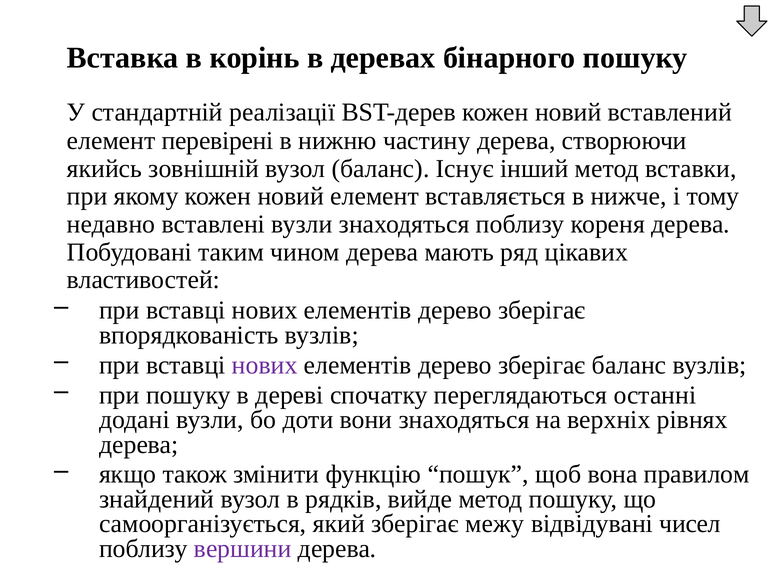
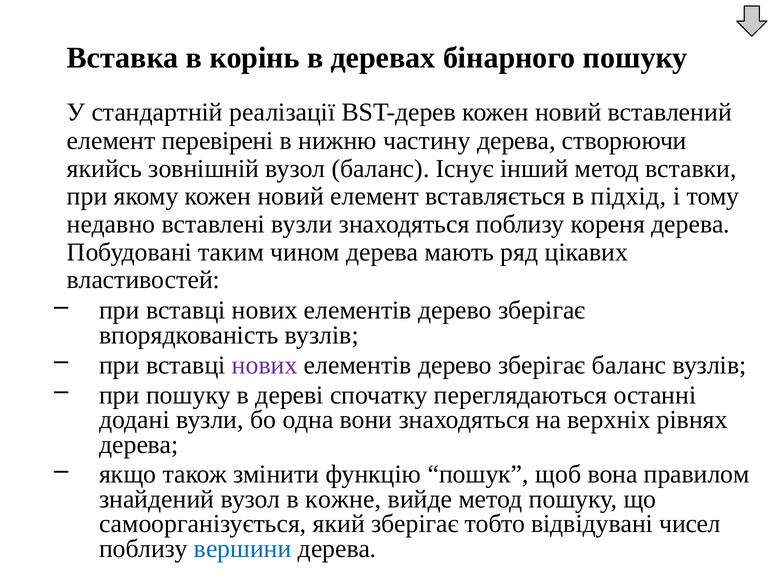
нижче: нижче -> підхід
доти: доти -> одна
рядків: рядків -> кожне
межу: межу -> тобто
вершини colour: purple -> blue
